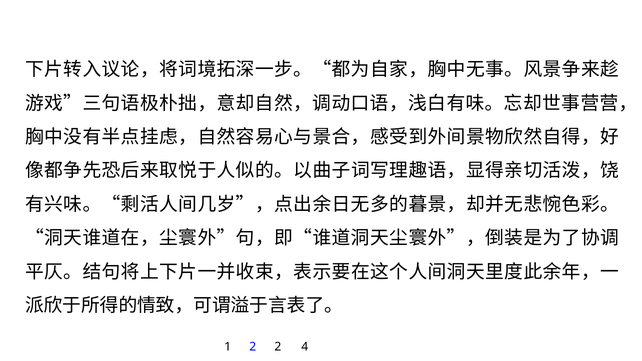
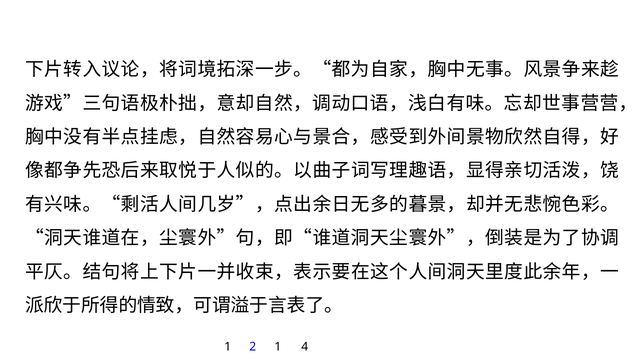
2 2: 2 -> 1
